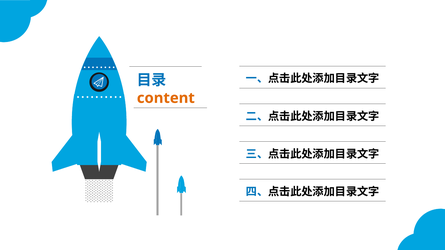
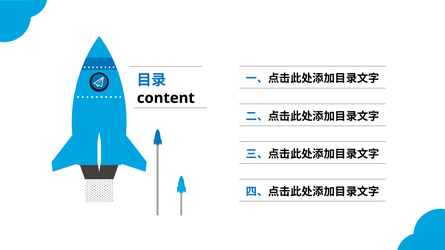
content colour: orange -> black
